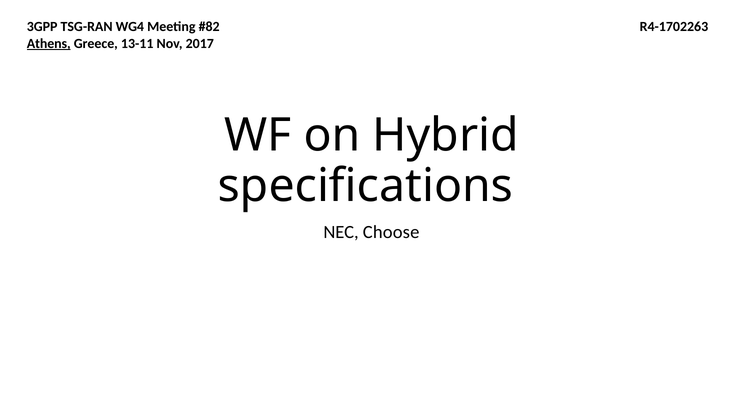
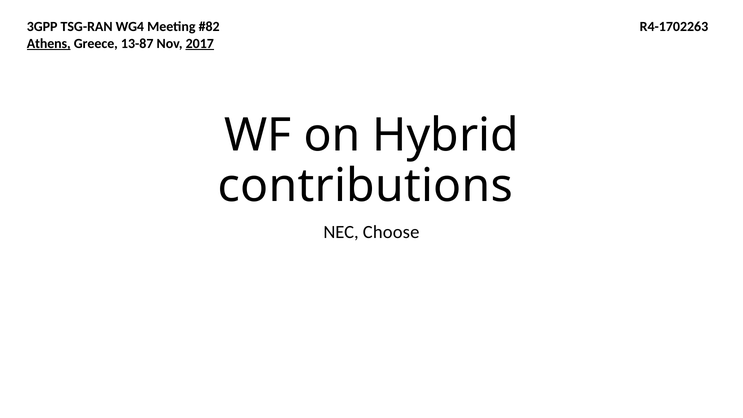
13-11: 13-11 -> 13-87
2017 underline: none -> present
specifications: specifications -> contributions
